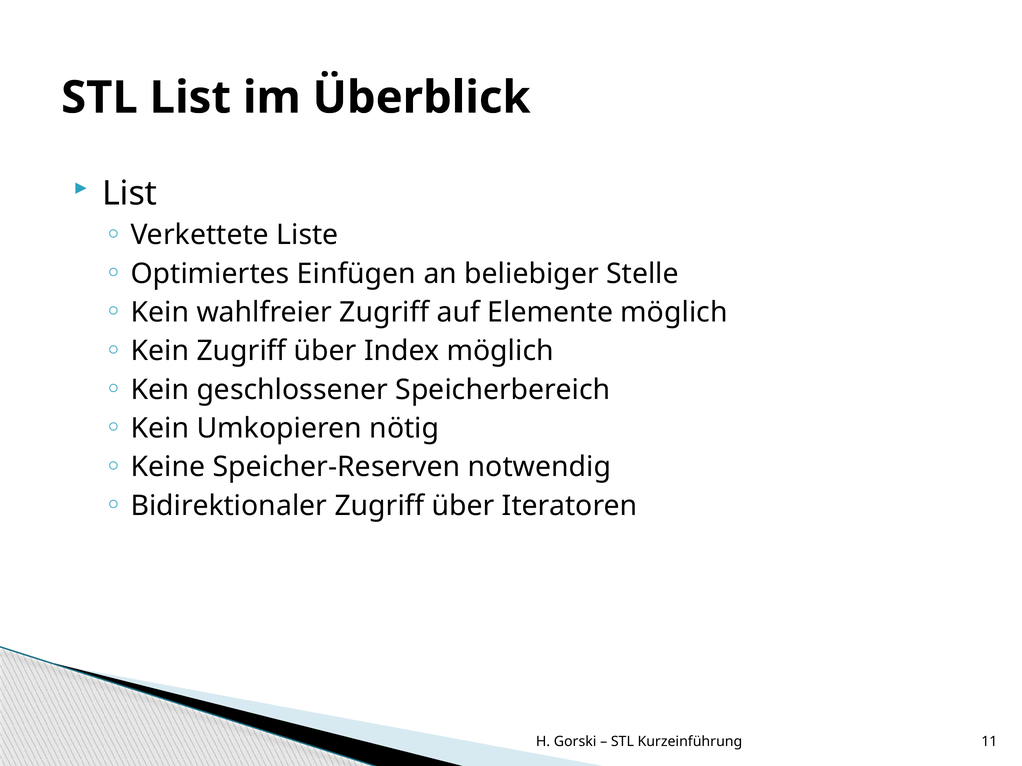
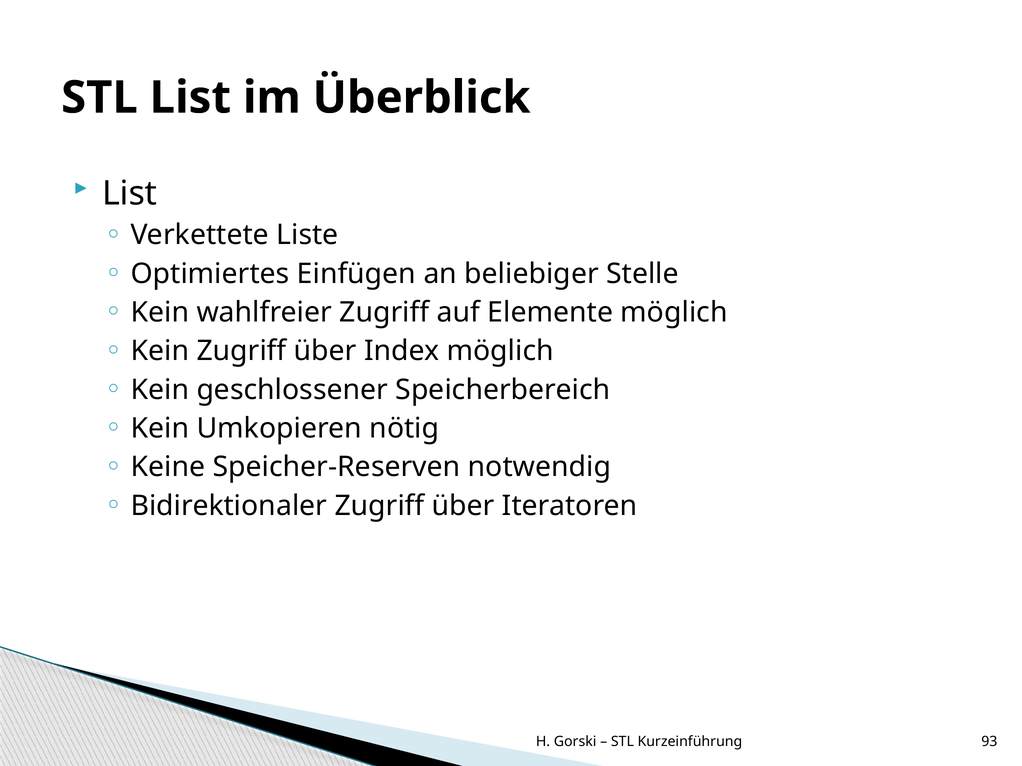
11: 11 -> 93
